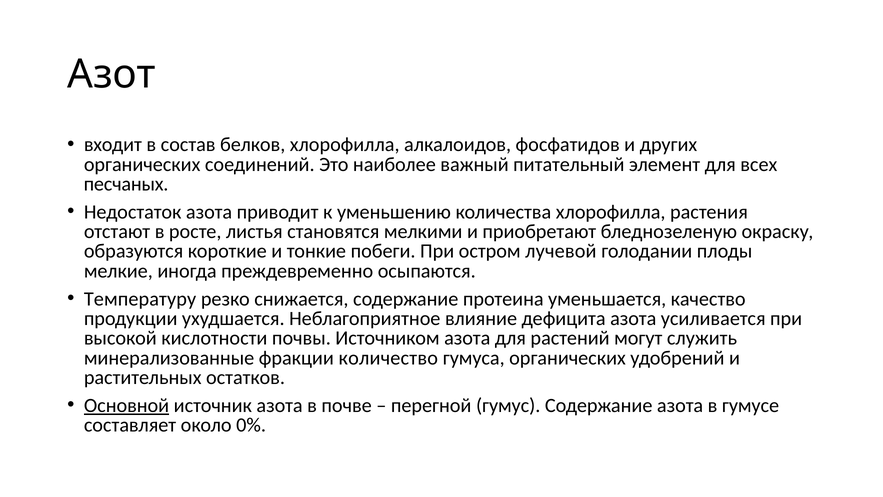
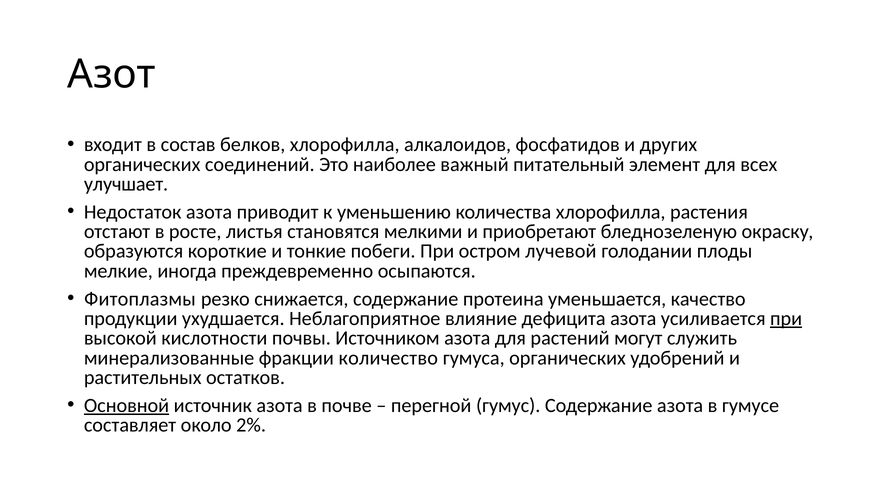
песчаных: песчаных -> улучшает
Температуру: Температуру -> Фитоплазмы
при at (786, 318) underline: none -> present
0%: 0% -> 2%
